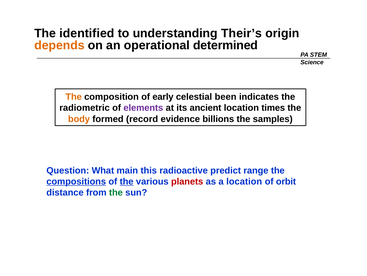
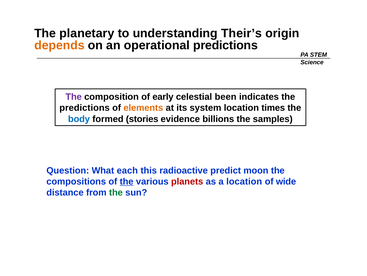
identified: identified -> planetary
operational determined: determined -> predictions
The at (74, 97) colour: orange -> purple
radiometric at (85, 108): radiometric -> predictions
elements colour: purple -> orange
ancient: ancient -> system
body colour: orange -> blue
record: record -> stories
main: main -> each
range: range -> moon
compositions underline: present -> none
orbit: orbit -> wide
